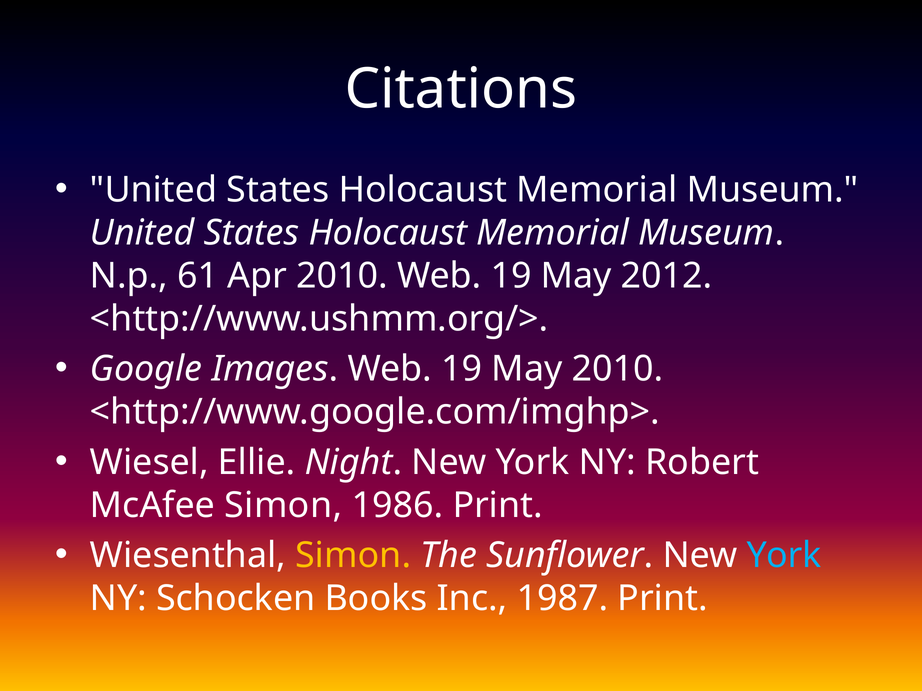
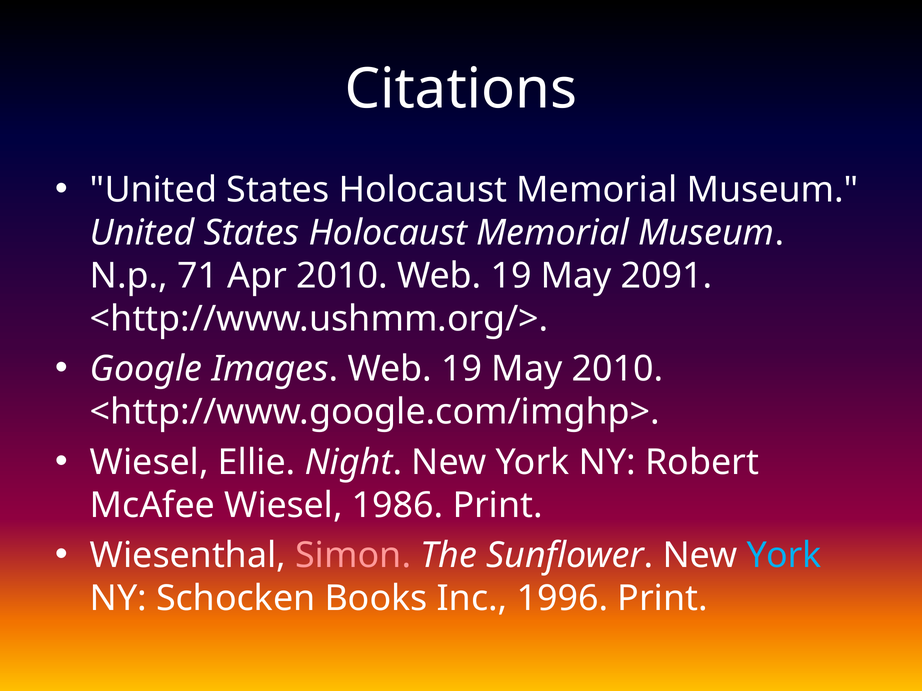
61: 61 -> 71
2012: 2012 -> 2091
McAfee Simon: Simon -> Wiesel
Simon at (353, 556) colour: yellow -> pink
1987: 1987 -> 1996
